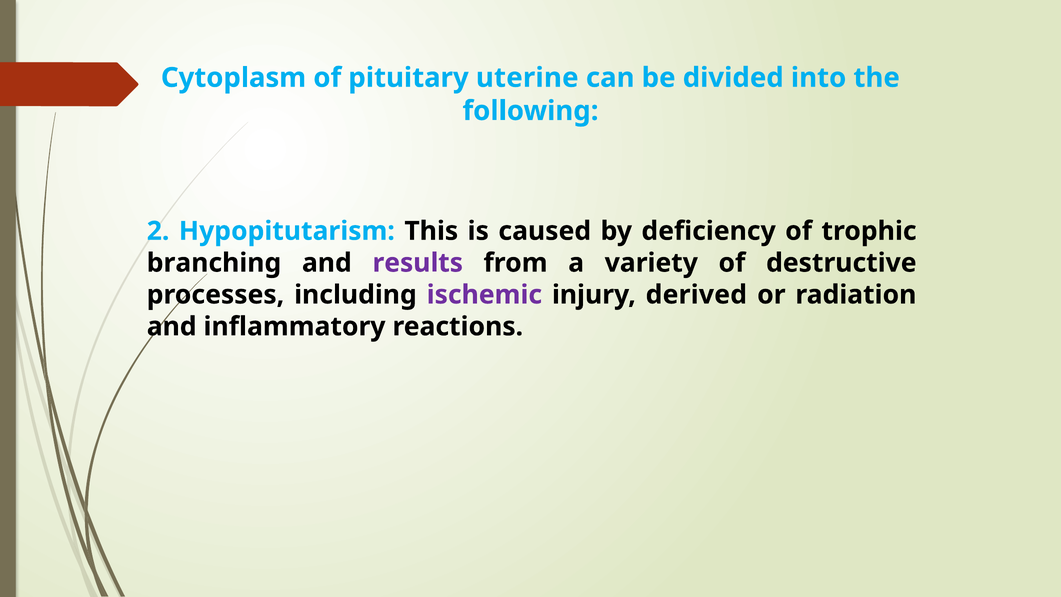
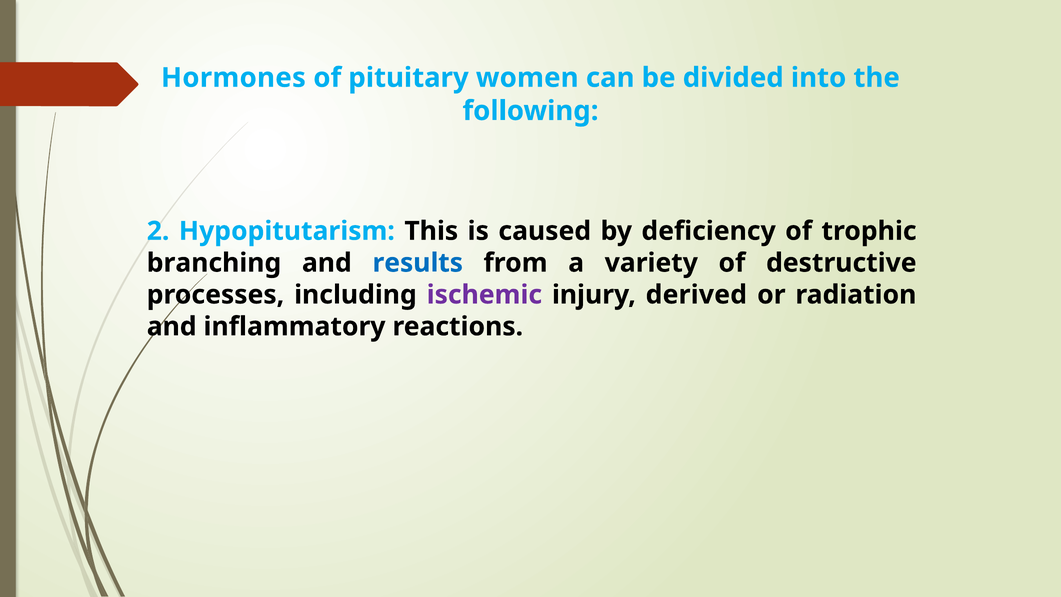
Cytoplasm: Cytoplasm -> Hormones
uterine: uterine -> women
results colour: purple -> blue
